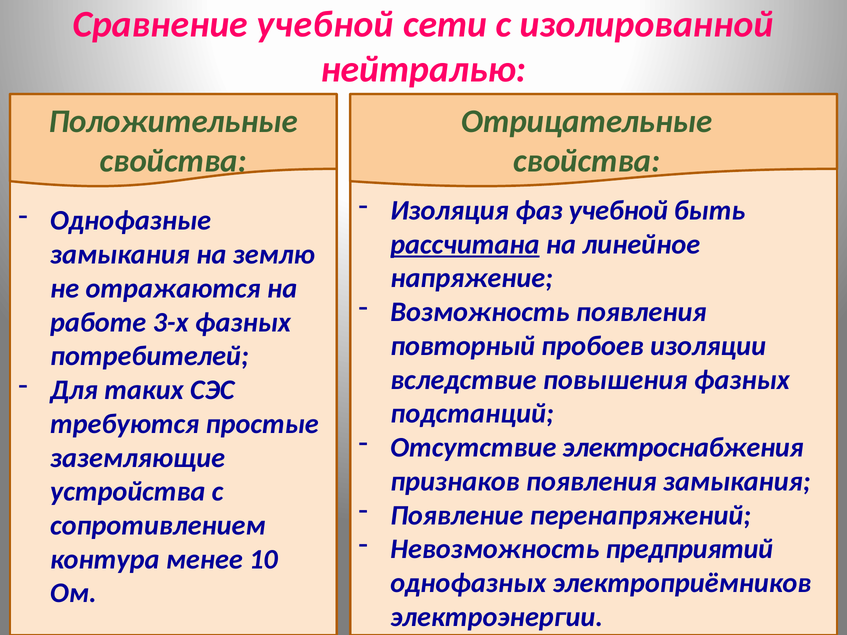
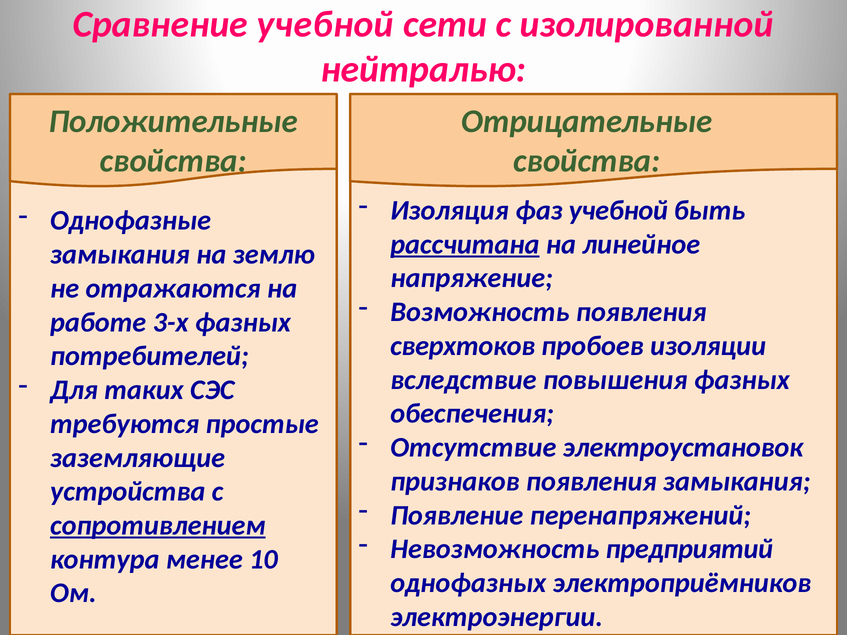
повторный: повторный -> сверхтоков
подстанций: подстанций -> обеспечения
электроснабжения: электроснабжения -> электроустановок
сопротивлением underline: none -> present
